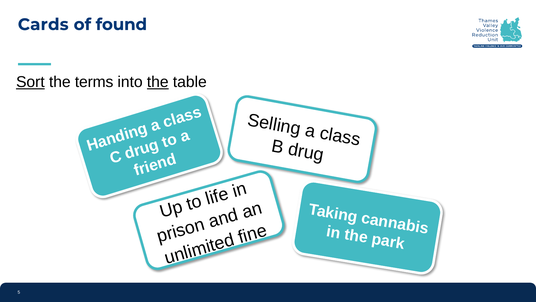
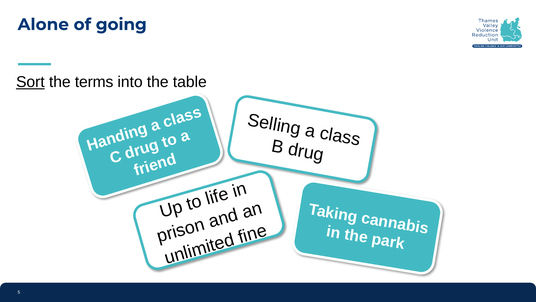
Cards: Cards -> Alone
found: found -> going
the at (158, 82) underline: present -> none
